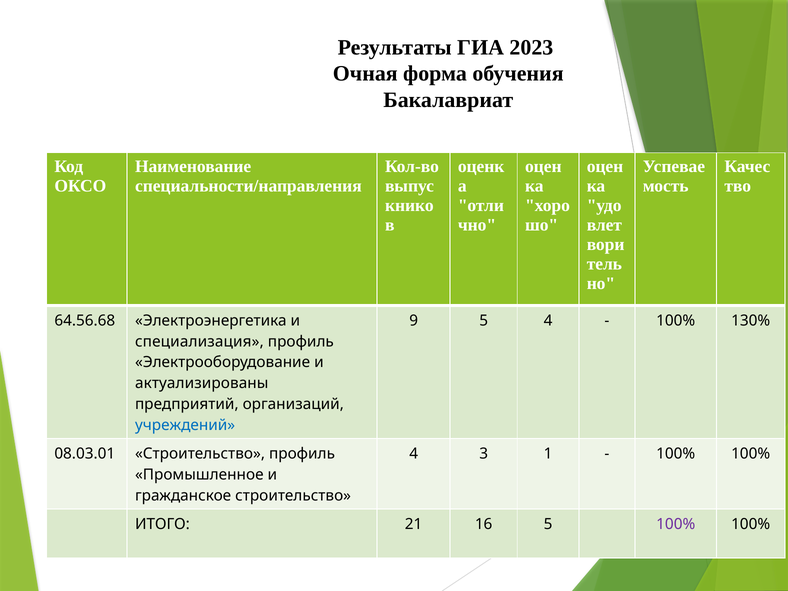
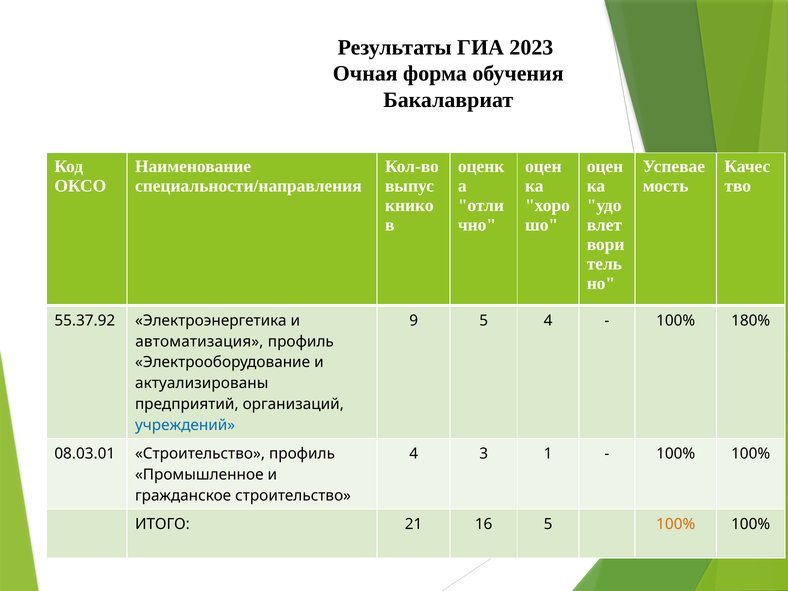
64.56.68: 64.56.68 -> 55.37.92
130%: 130% -> 180%
специализация: специализация -> автоматизация
100% at (676, 524) colour: purple -> orange
